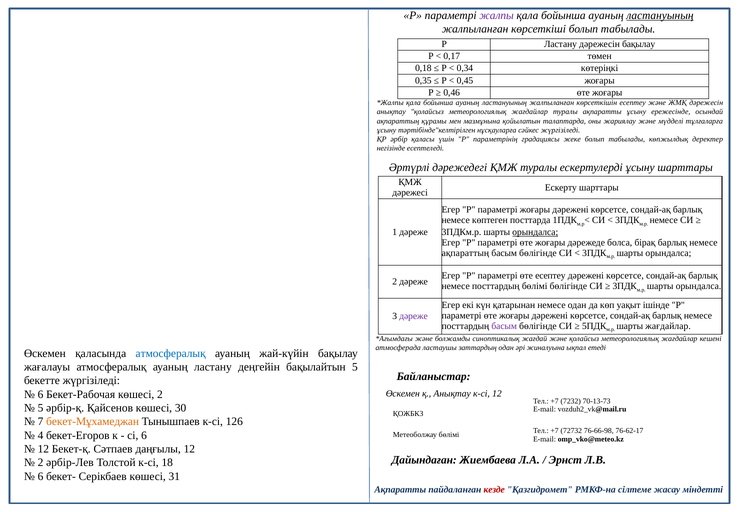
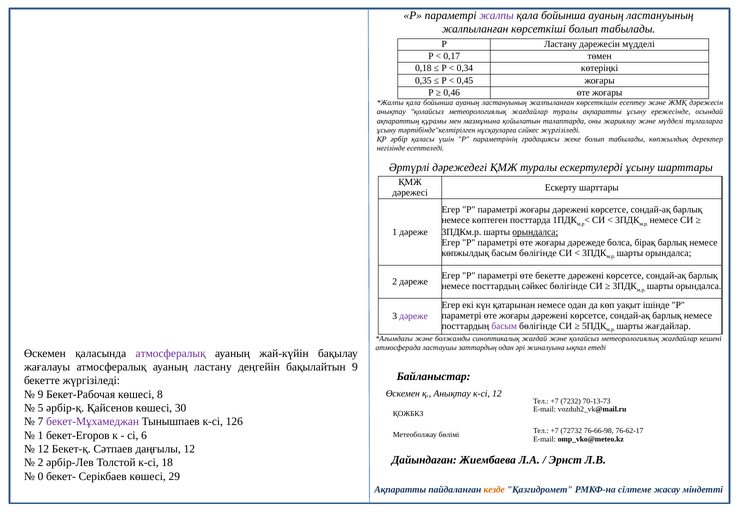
ластануының at (660, 15) underline: present -> none
дәрежесін бақылау: бақылау -> мүдделі
ақпараттың at (465, 253): ақпараттың -> көпжылдық
өте есептеу: есептеу -> бекетте
посттардың бөлімі: бөлімі -> сәйкес
атмосфералық at (171, 353) colour: blue -> purple
бақылайтын 5: 5 -> 9
6 at (41, 394): 6 -> 9
көшесі 2: 2 -> 8
бекет-Мұхамеджан colour: orange -> purple
4 at (41, 435): 4 -> 1
6 at (41, 476): 6 -> 0
31: 31 -> 29
кезде colour: red -> orange
